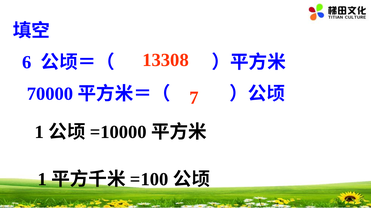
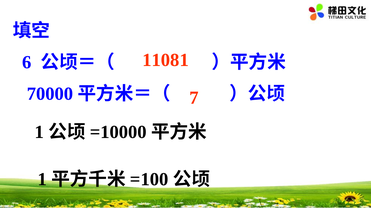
13308: 13308 -> 11081
